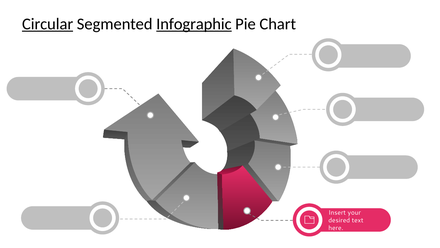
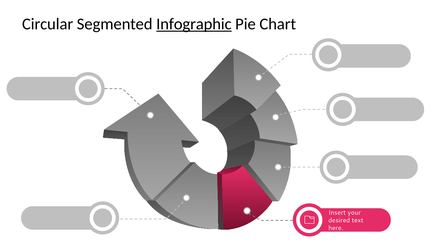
Circular underline: present -> none
